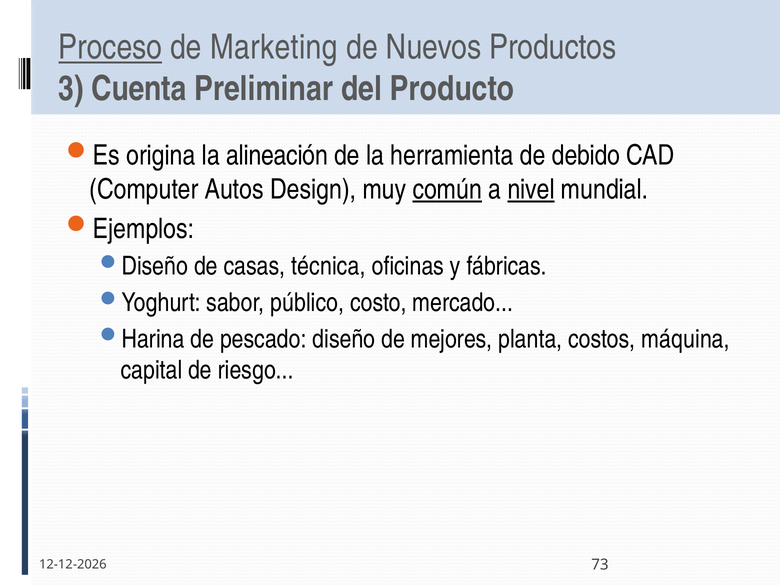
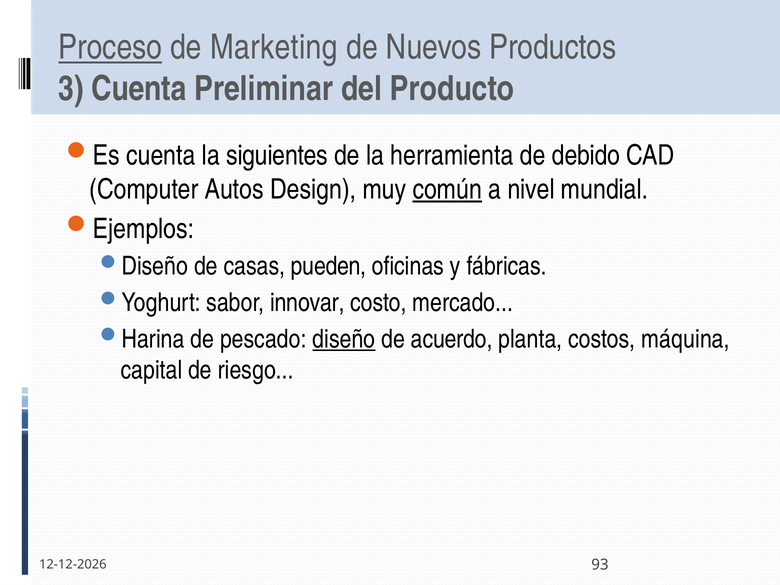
Es origina: origina -> cuenta
alineación: alineación -> siguientes
nivel underline: present -> none
técnica: técnica -> pueden
público: público -> innovar
diseño underline: none -> present
mejores: mejores -> acuerdo
73: 73 -> 93
